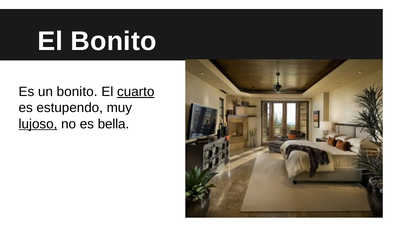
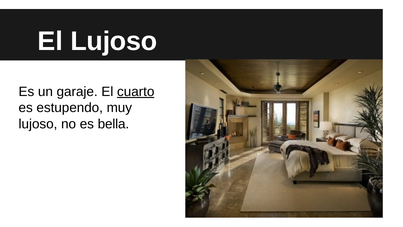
El Bonito: Bonito -> Lujoso
un bonito: bonito -> garaje
lujoso at (38, 124) underline: present -> none
